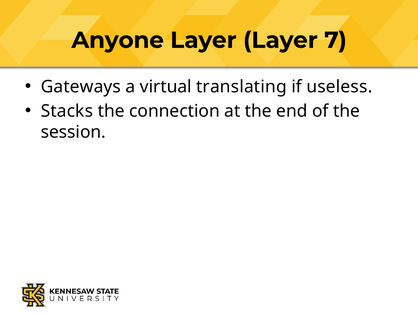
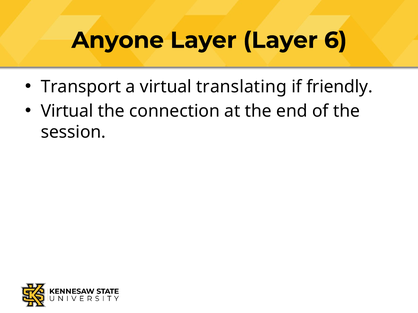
7: 7 -> 6
Gateways: Gateways -> Transport
useless: useless -> friendly
Stacks at (67, 111): Stacks -> Virtual
